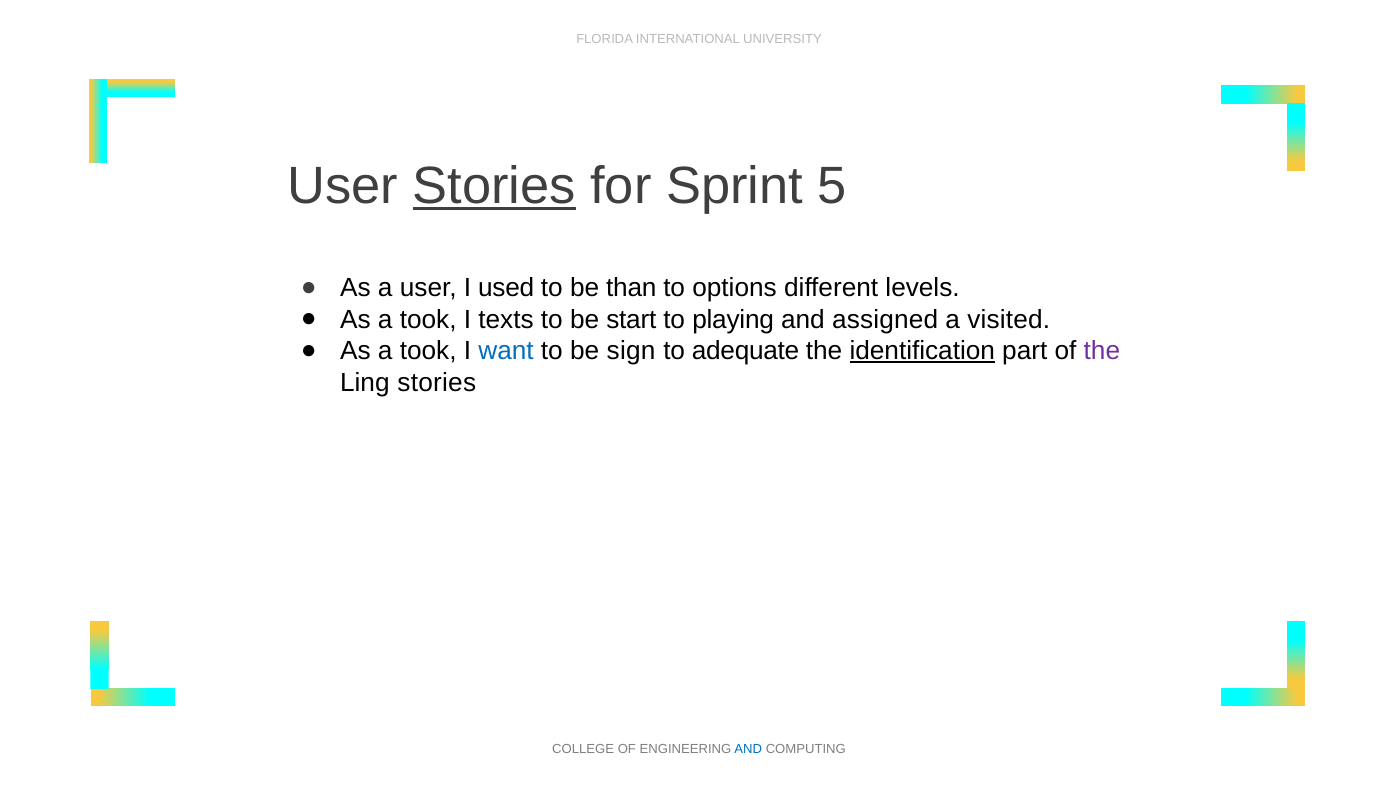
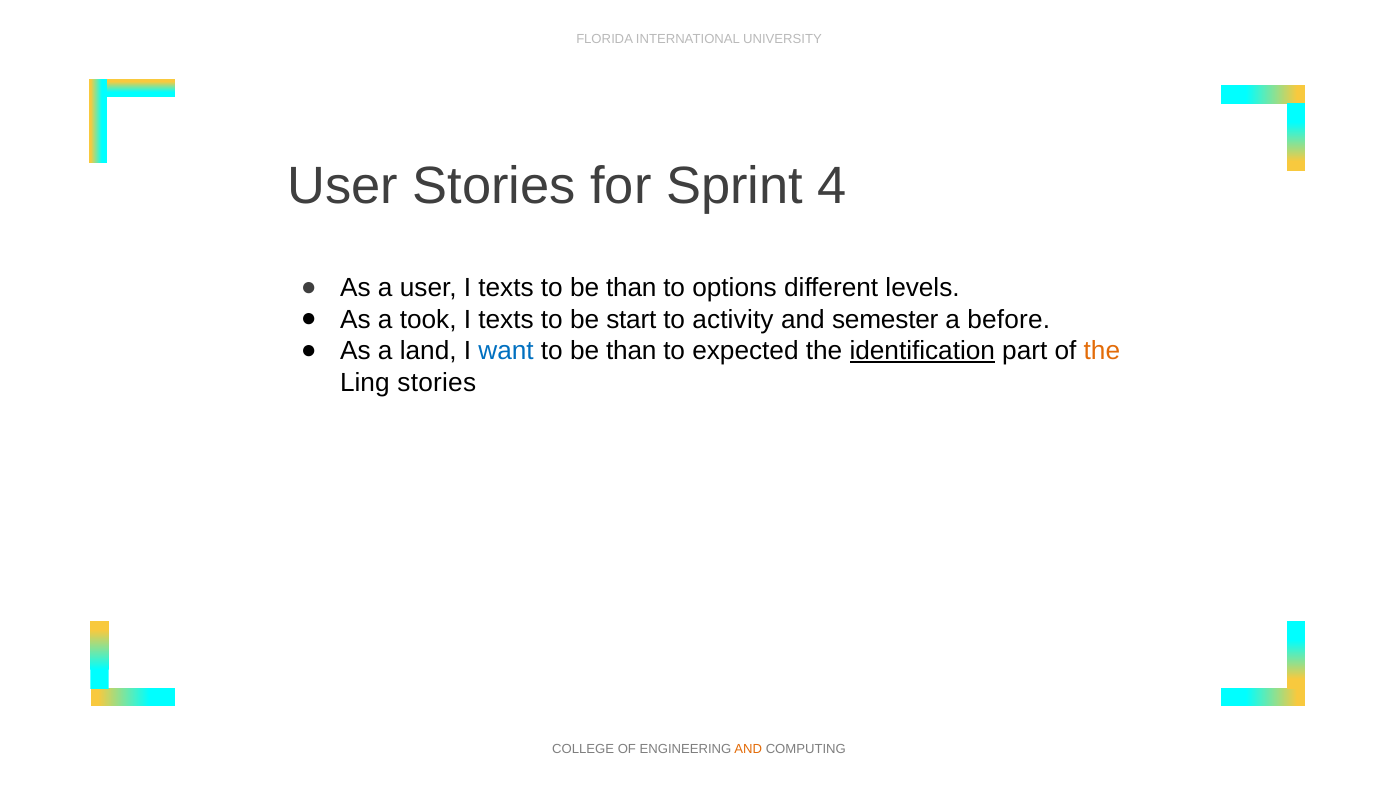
Stories at (494, 186) underline: present -> none
5: 5 -> 4
user I used: used -> texts
playing: playing -> activity
assigned: assigned -> semester
visited: visited -> before
took at (428, 351): took -> land
sign at (631, 351): sign -> than
adequate: adequate -> expected
the at (1102, 351) colour: purple -> orange
AND at (748, 748) colour: blue -> orange
